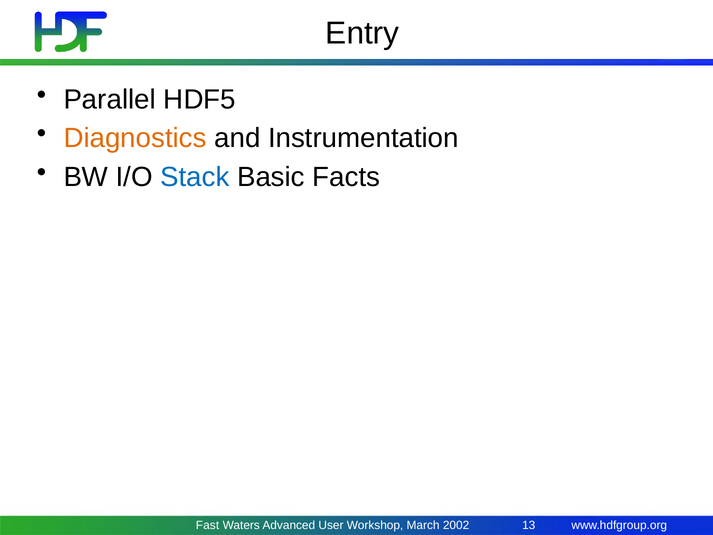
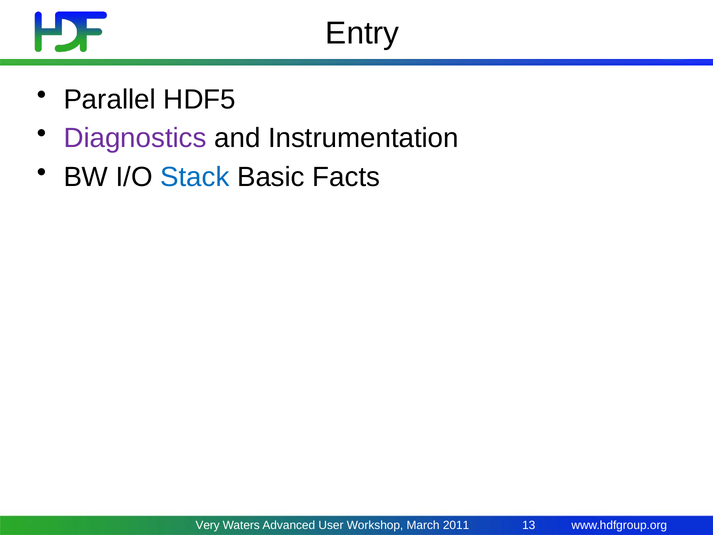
Diagnostics colour: orange -> purple
Fast: Fast -> Very
2002: 2002 -> 2011
